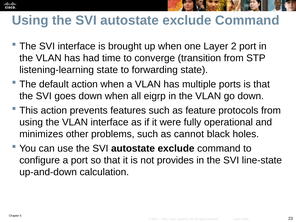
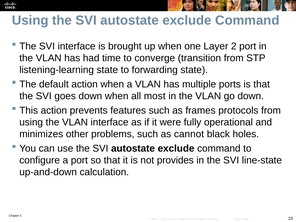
eigrp: eigrp -> most
feature: feature -> frames
